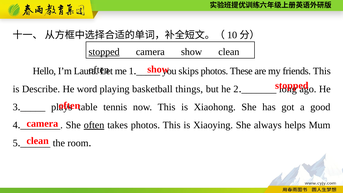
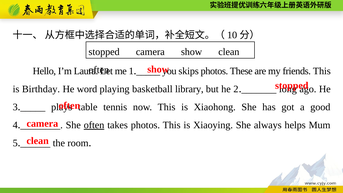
stopped at (104, 52) underline: present -> none
Describe: Describe -> Birthday
things: things -> library
